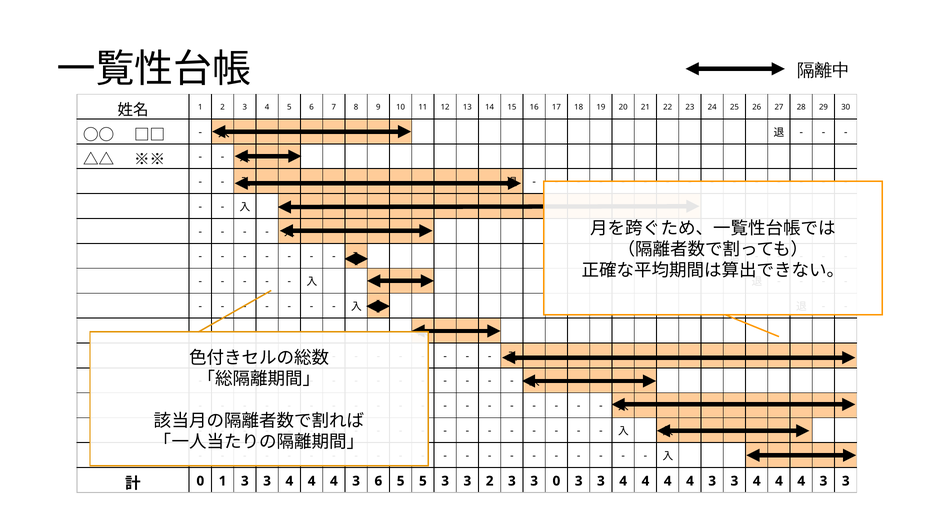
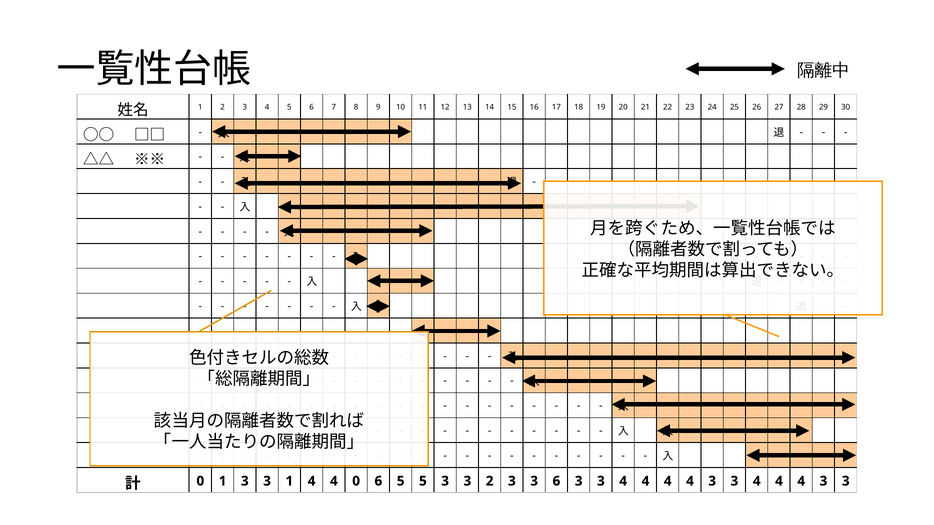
1 3 3 4: 4 -> 1
3 at (356, 481): 3 -> 0
3 0: 0 -> 6
